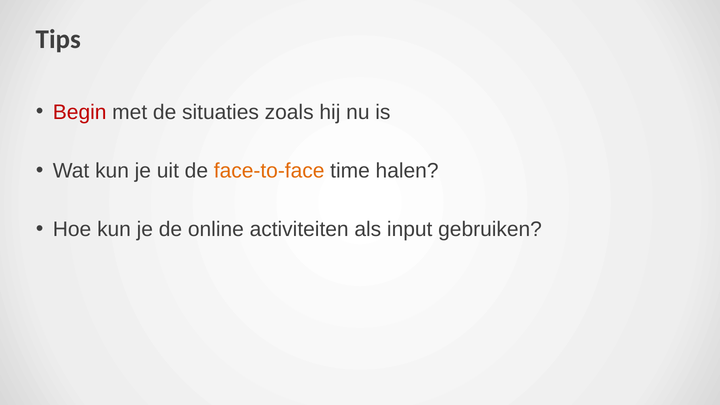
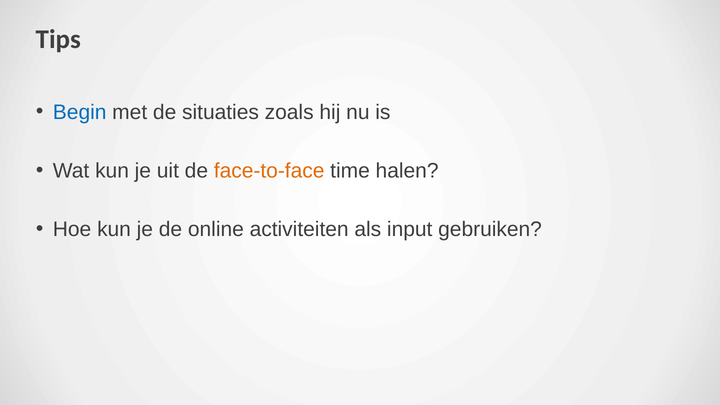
Begin colour: red -> blue
